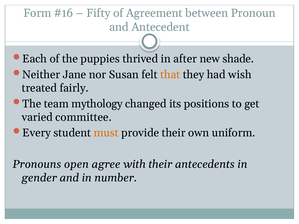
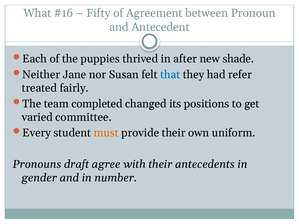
Form: Form -> What
that colour: orange -> blue
wish: wish -> refer
mythology: mythology -> completed
open: open -> draft
